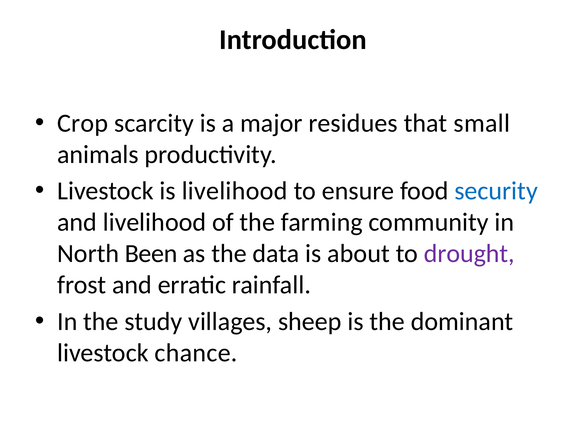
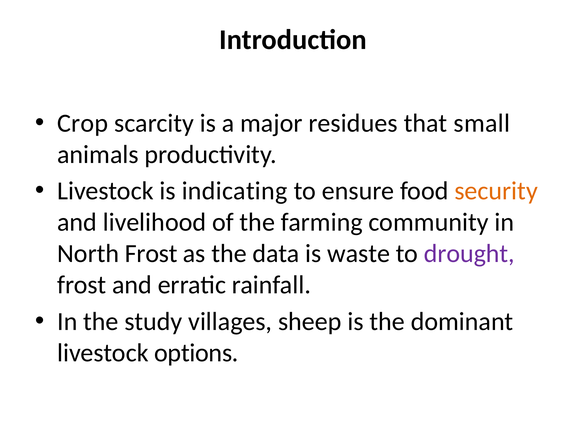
is livelihood: livelihood -> indicating
security colour: blue -> orange
North Been: Been -> Frost
about: about -> waste
chance: chance -> options
